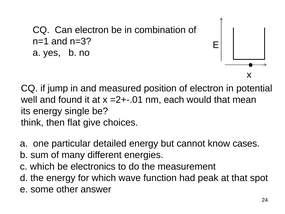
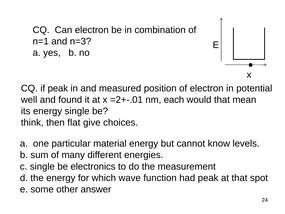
if jump: jump -> peak
detailed: detailed -> material
cases: cases -> levels
c which: which -> single
